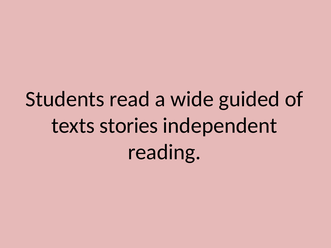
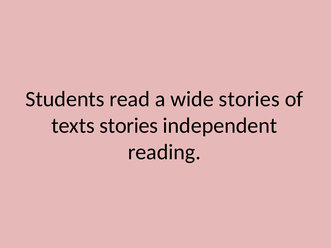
wide guided: guided -> stories
